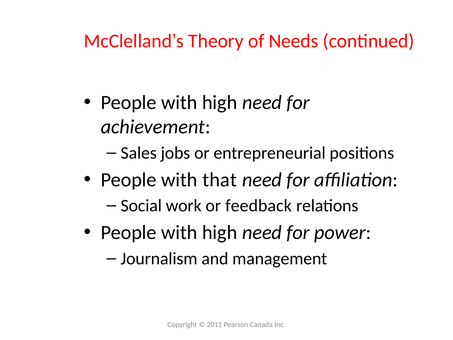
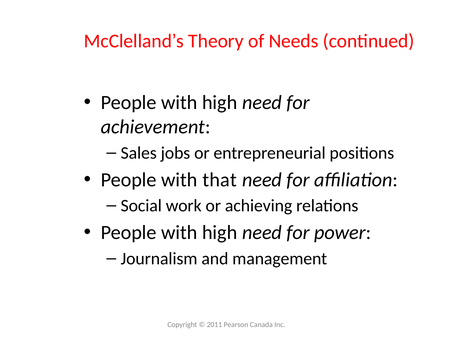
feedback: feedback -> achieving
